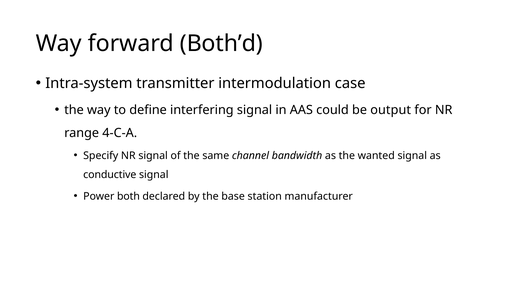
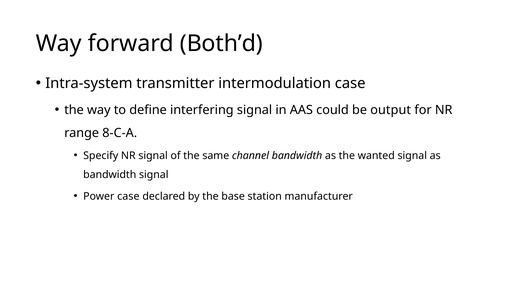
4-C-A: 4-C-A -> 8-C-A
conductive at (110, 174): conductive -> bandwidth
Power both: both -> case
